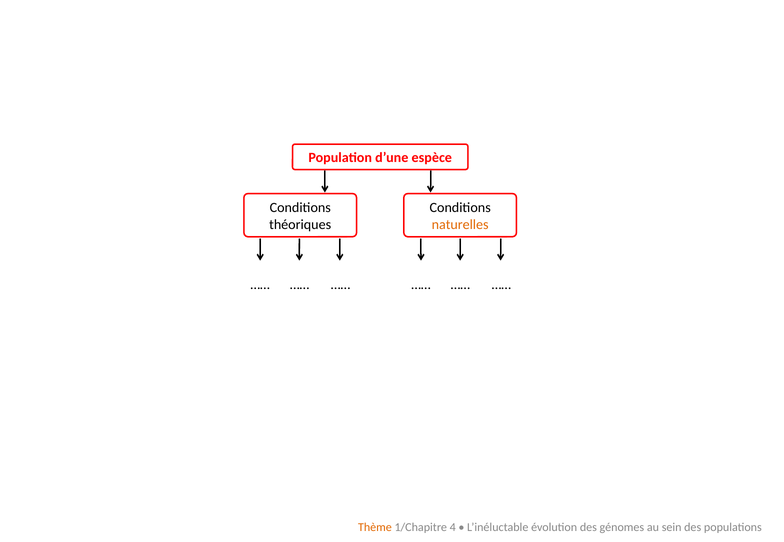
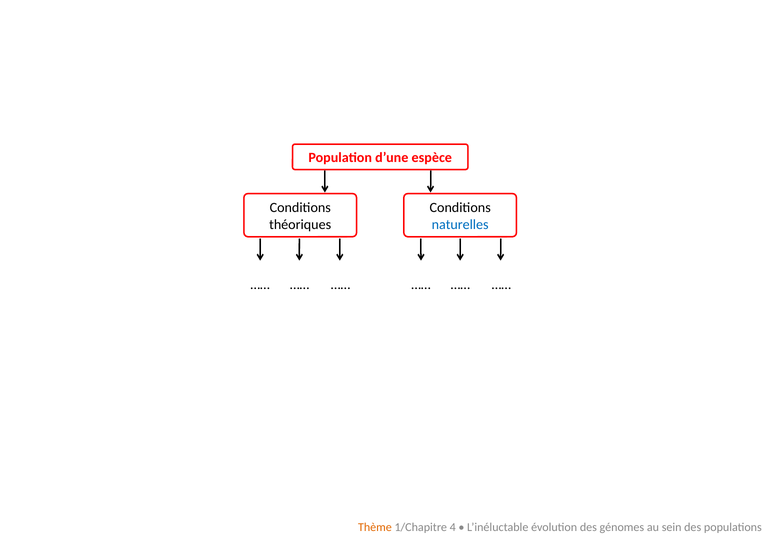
naturelles colour: orange -> blue
